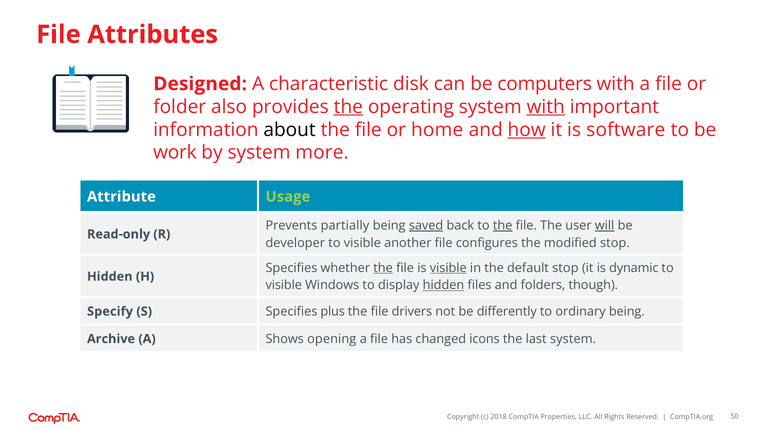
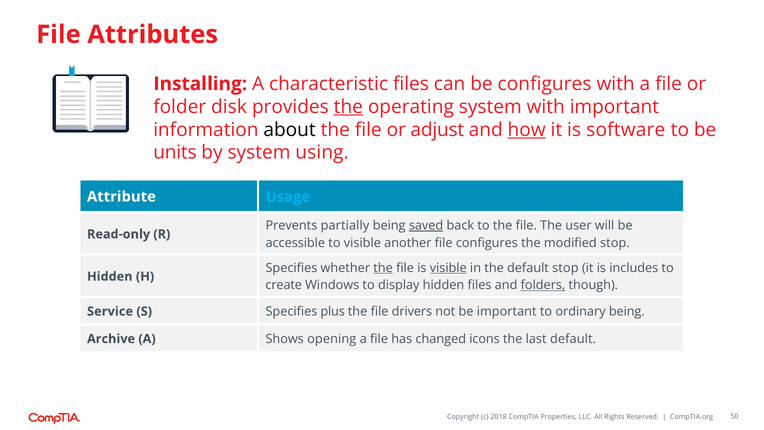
Designed: Designed -> Installing
characteristic disk: disk -> files
be computers: computers -> configures
also: also -> disk
with at (546, 107) underline: present -> none
home: home -> adjust
work: work -> units
more: more -> using
Usage colour: light green -> light blue
the at (503, 225) underline: present -> none
will underline: present -> none
developer: developer -> accessible
dynamic: dynamic -> includes
visible at (284, 285): visible -> create
hidden at (443, 285) underline: present -> none
folders underline: none -> present
Specify: Specify -> Service
be differently: differently -> important
last system: system -> default
